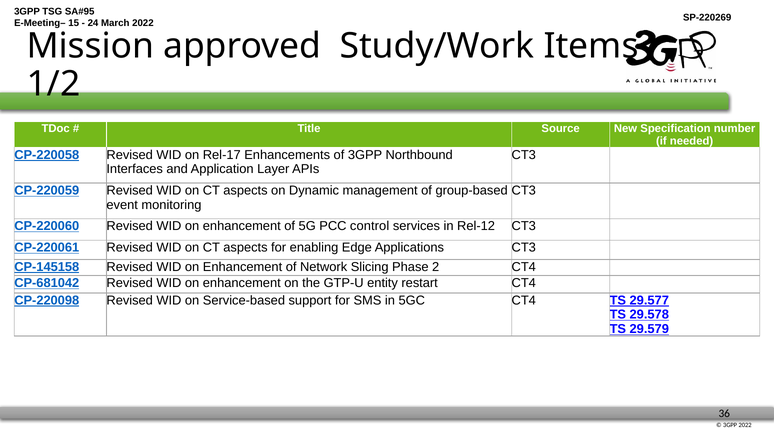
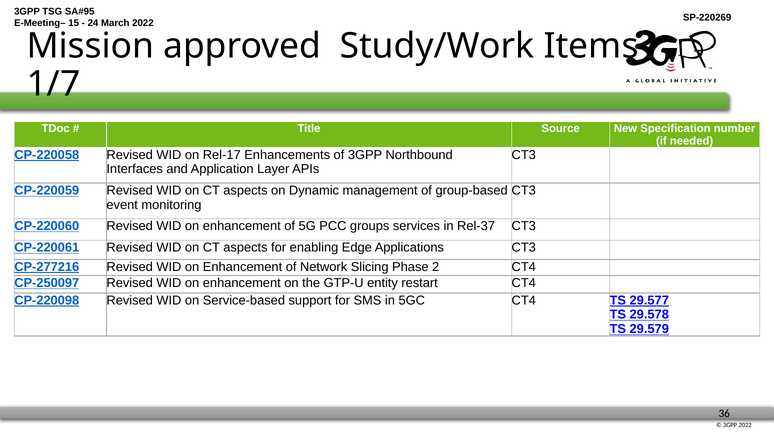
1/2: 1/2 -> 1/7
control: control -> groups
Rel-12: Rel-12 -> Rel-37
CP-145158: CP-145158 -> CP-277216
CP-681042: CP-681042 -> CP-250097
